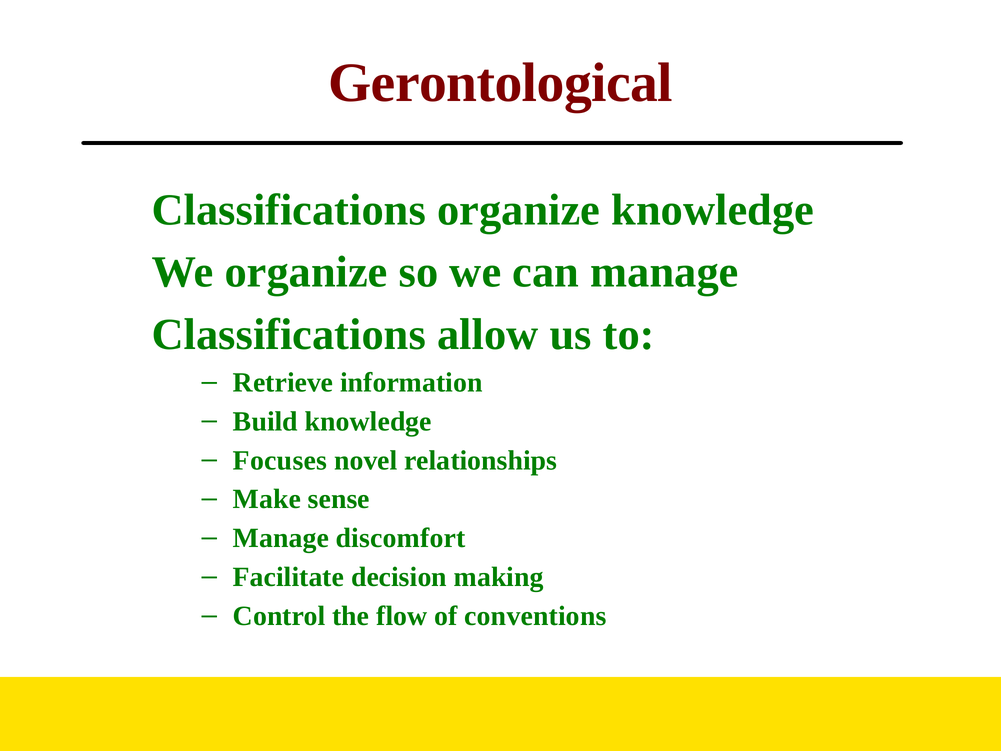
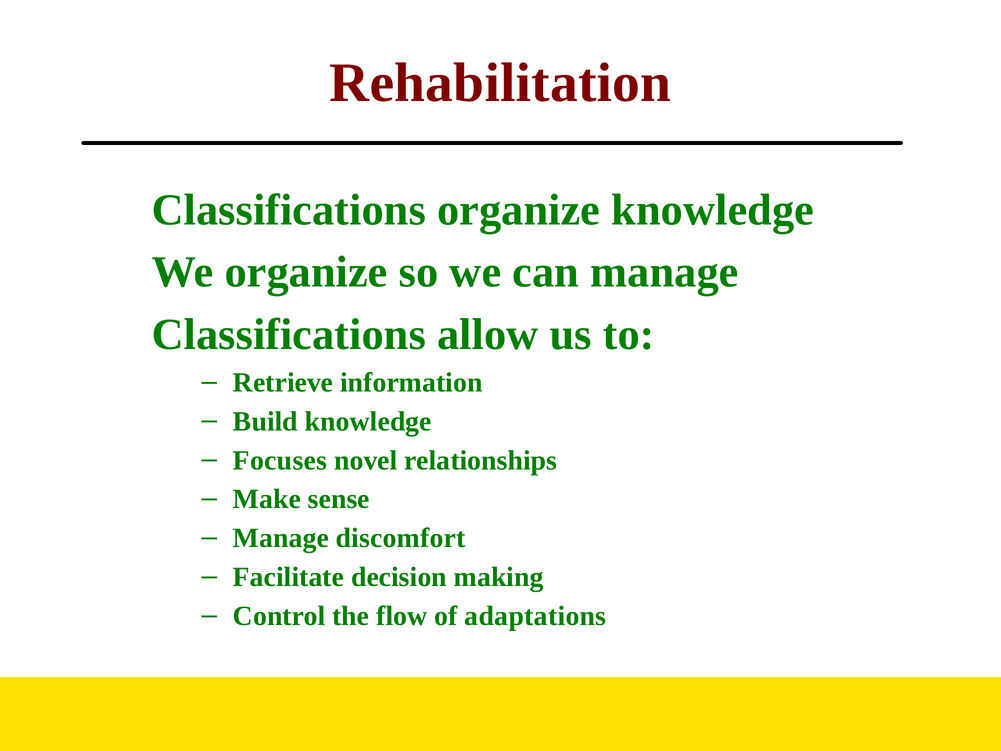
Gerontological: Gerontological -> Rehabilitation
conventions: conventions -> adaptations
